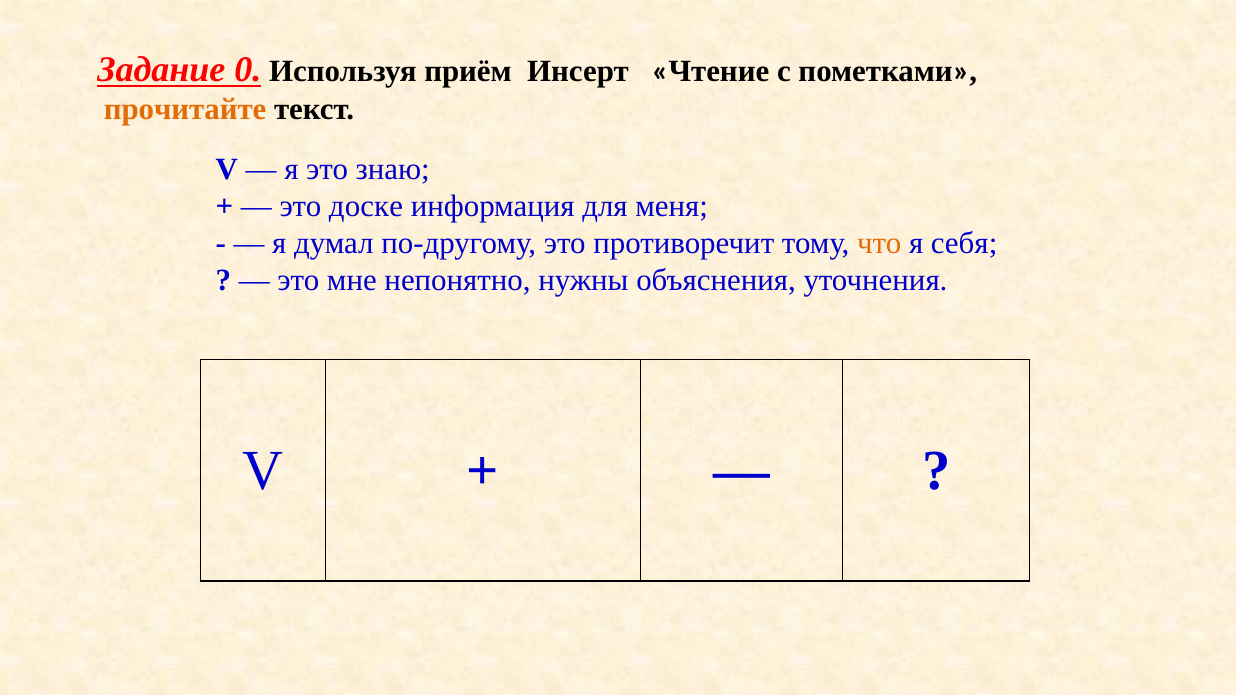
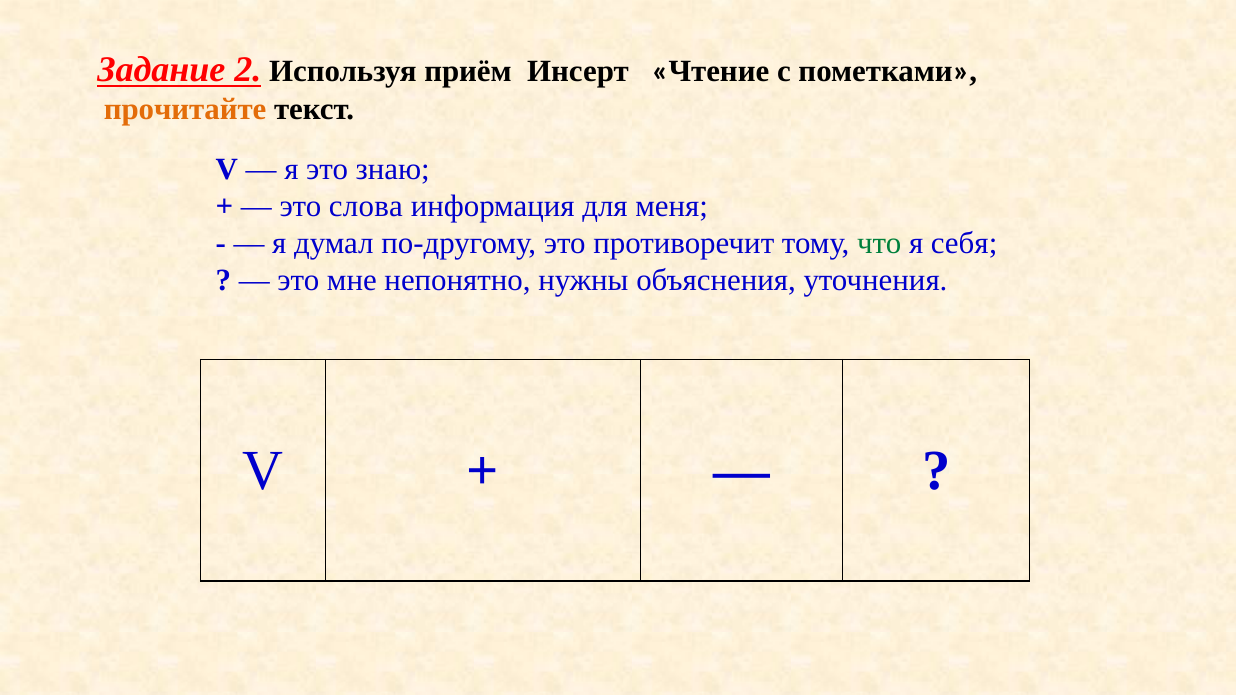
0: 0 -> 2
доске: доске -> слова
что colour: orange -> green
